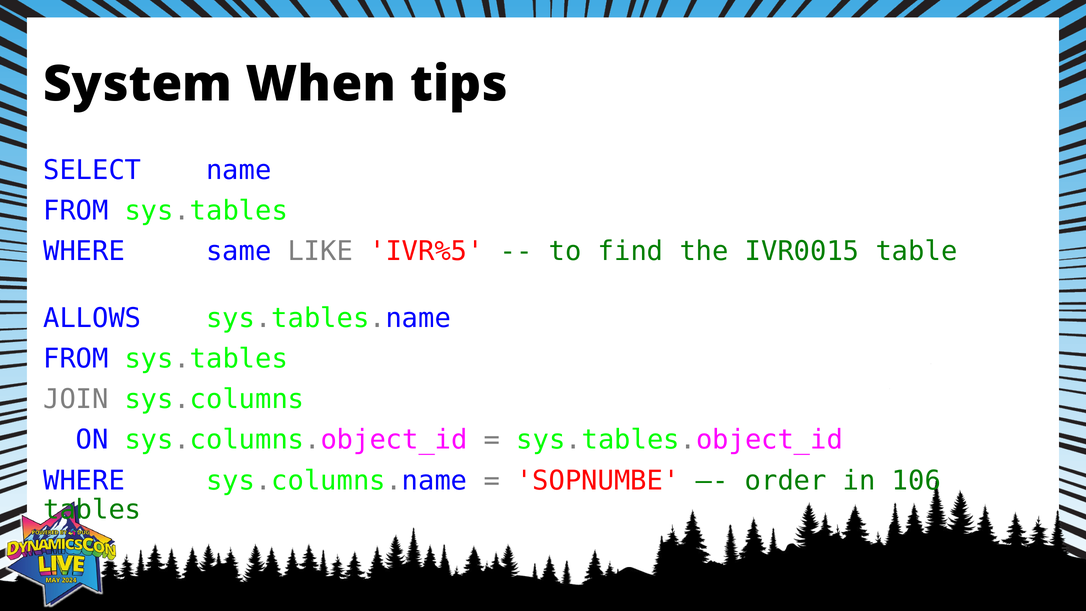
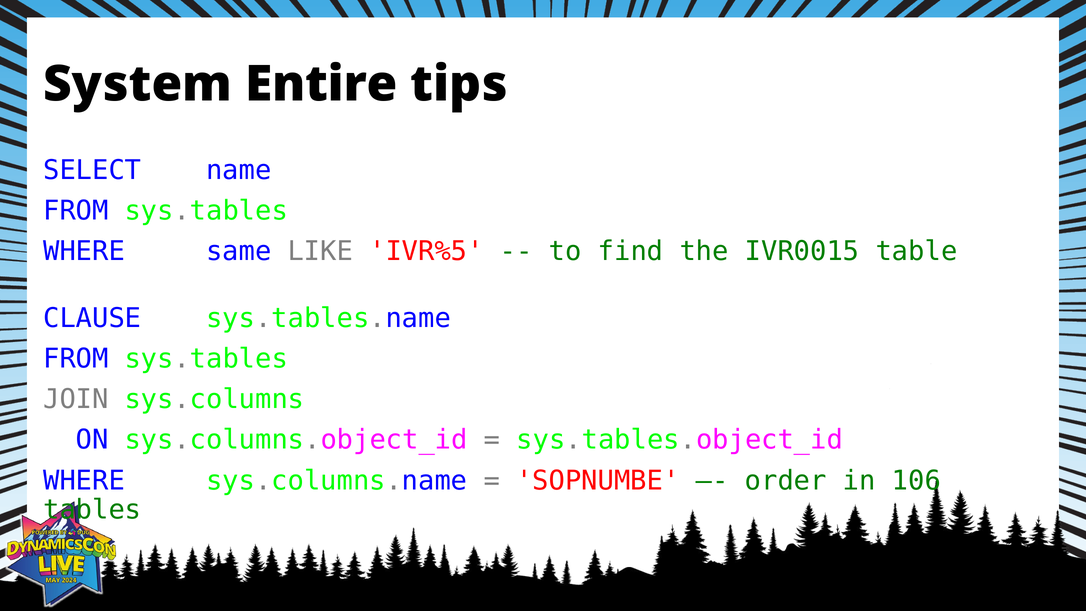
When: When -> Entire
ALLOWS: ALLOWS -> CLAUSE
